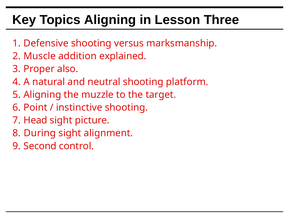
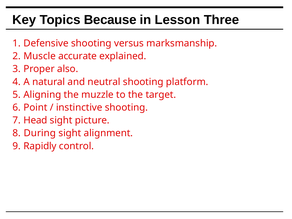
Topics Aligning: Aligning -> Because
addition: addition -> accurate
Second: Second -> Rapidly
